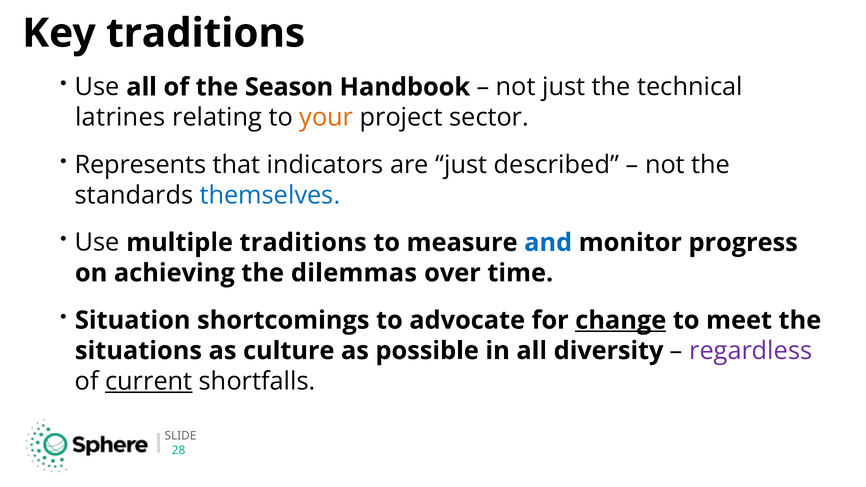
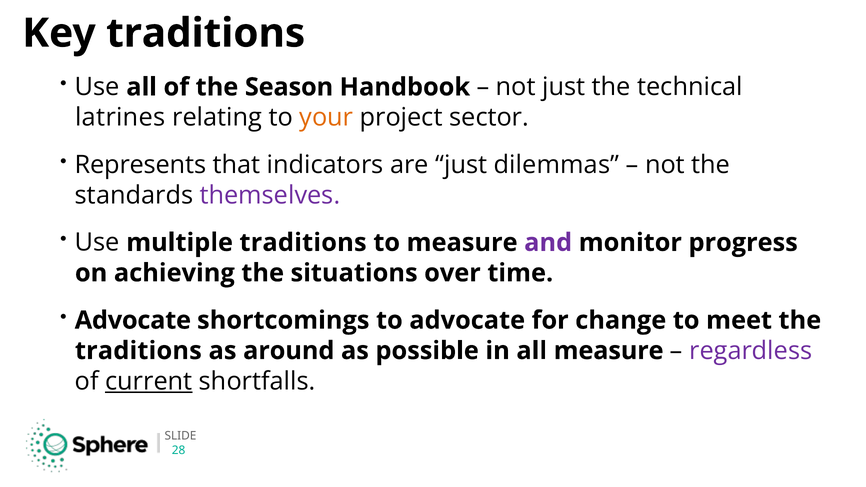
described: described -> dilemmas
themselves colour: blue -> purple
and colour: blue -> purple
dilemmas: dilemmas -> situations
Situation at (133, 320): Situation -> Advocate
change underline: present -> none
situations at (138, 351): situations -> traditions
culture: culture -> around
all diversity: diversity -> measure
